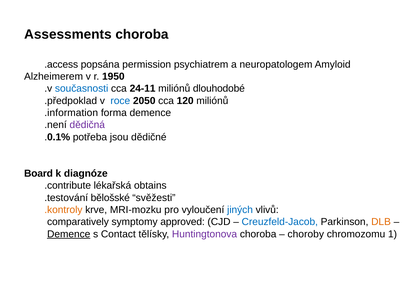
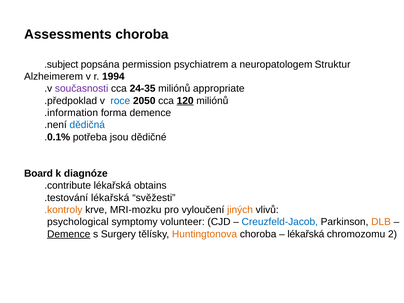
.access: .access -> .subject
Amyloid: Amyloid -> Struktur
1950: 1950 -> 1994
současnosti colour: blue -> purple
24-11: 24-11 -> 24-35
dlouhodobé: dlouhodobé -> appropriate
120 underline: none -> present
dědičná colour: purple -> blue
.testování bělošské: bělošské -> lékařská
jiných colour: blue -> orange
comparatively: comparatively -> psychological
approved: approved -> volunteer
Contact: Contact -> Surgery
Huntingtonova colour: purple -> orange
choroby at (306, 234): choroby -> lékařská
1: 1 -> 2
